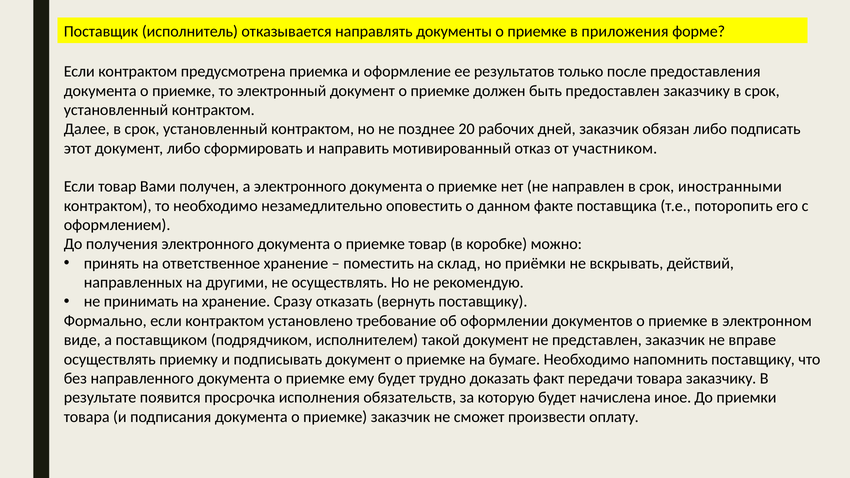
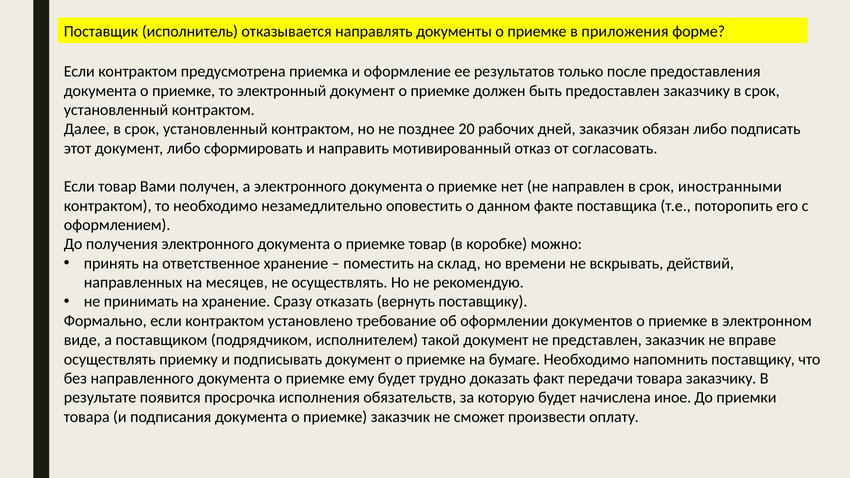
участником: участником -> согласовать
приёмки: приёмки -> времени
другими: другими -> месяцев
